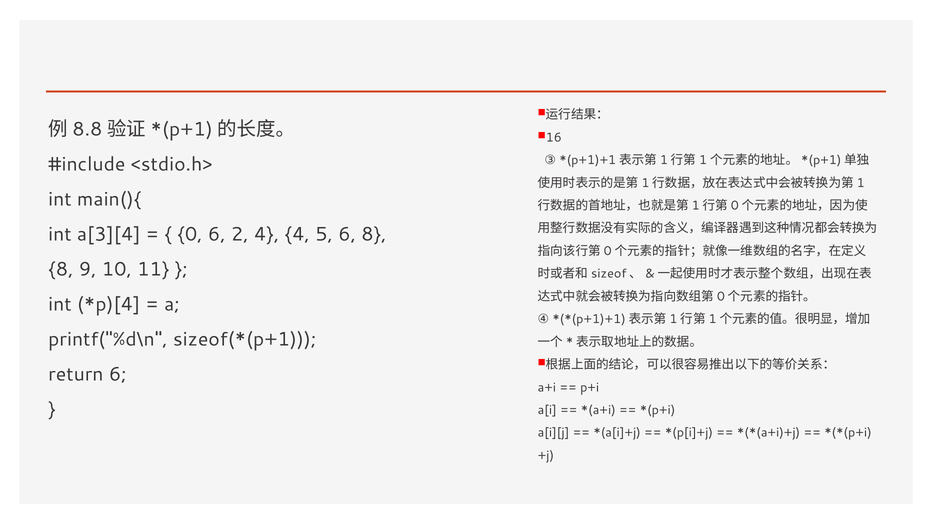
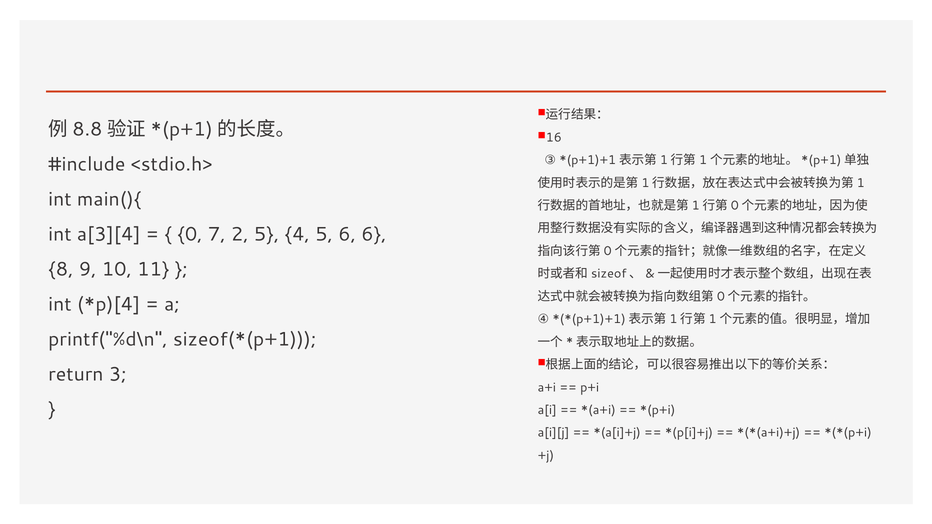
0 6: 6 -> 7
2 4: 4 -> 5
6 8: 8 -> 6
return 6: 6 -> 3
